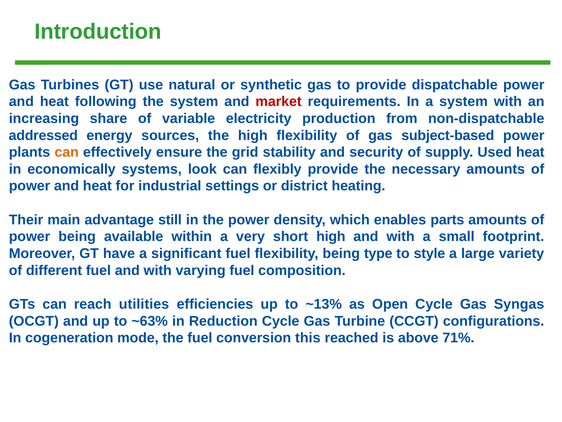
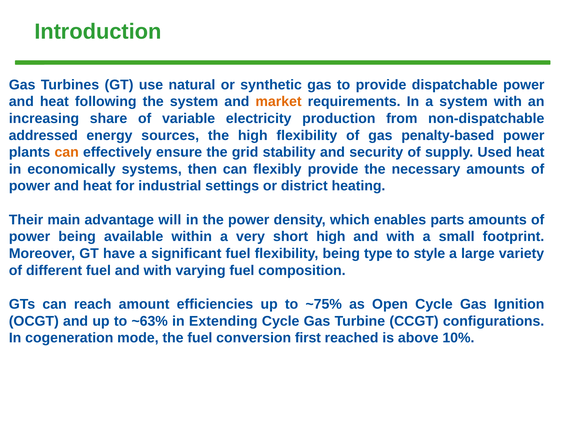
market colour: red -> orange
subject-based: subject-based -> penalty-based
look: look -> then
still: still -> will
utilities: utilities -> amount
~13%: ~13% -> ~75%
Syngas: Syngas -> Ignition
Reduction: Reduction -> Extending
this: this -> first
71%: 71% -> 10%
